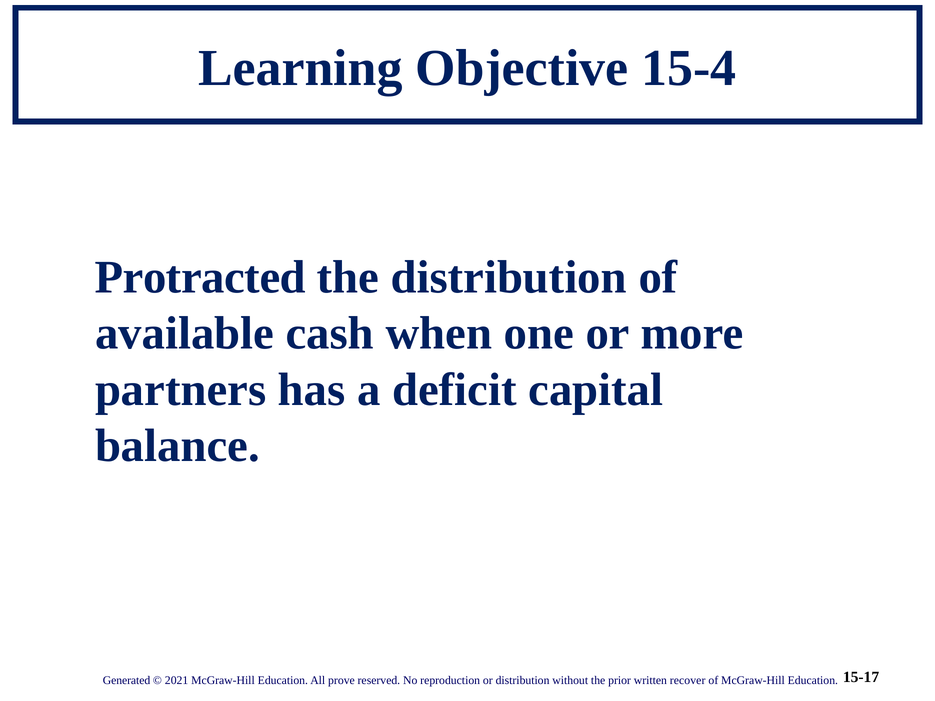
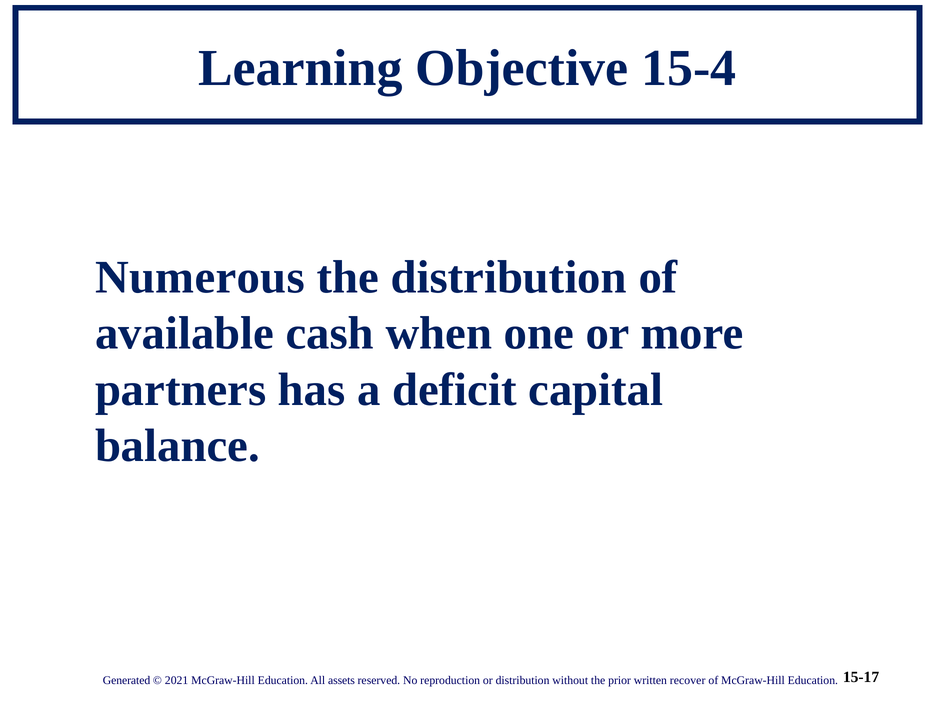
Protracted: Protracted -> Numerous
prove: prove -> assets
